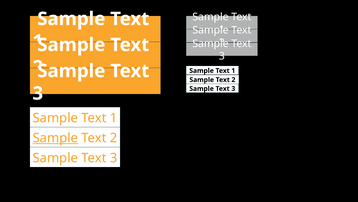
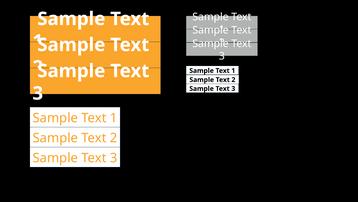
Sample at (55, 138) underline: present -> none
